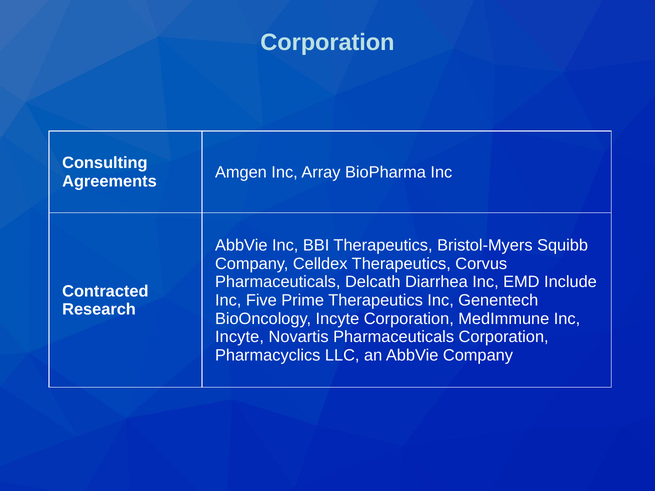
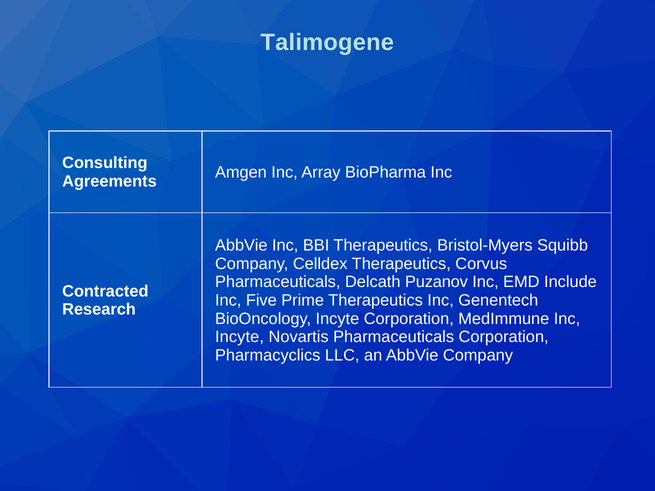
Corporation at (327, 43): Corporation -> Talimogene
Diarrhea: Diarrhea -> Puzanov
